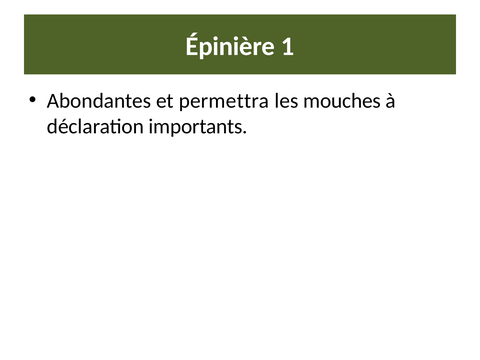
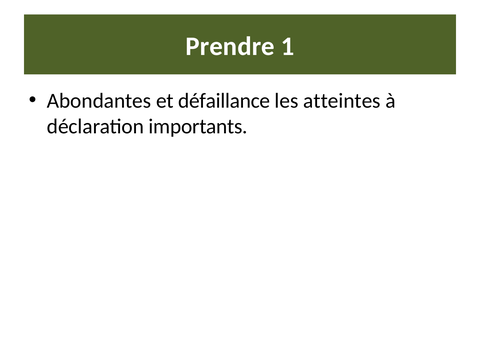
Épinière: Épinière -> Prendre
permettra: permettra -> défaillance
mouches: mouches -> atteintes
